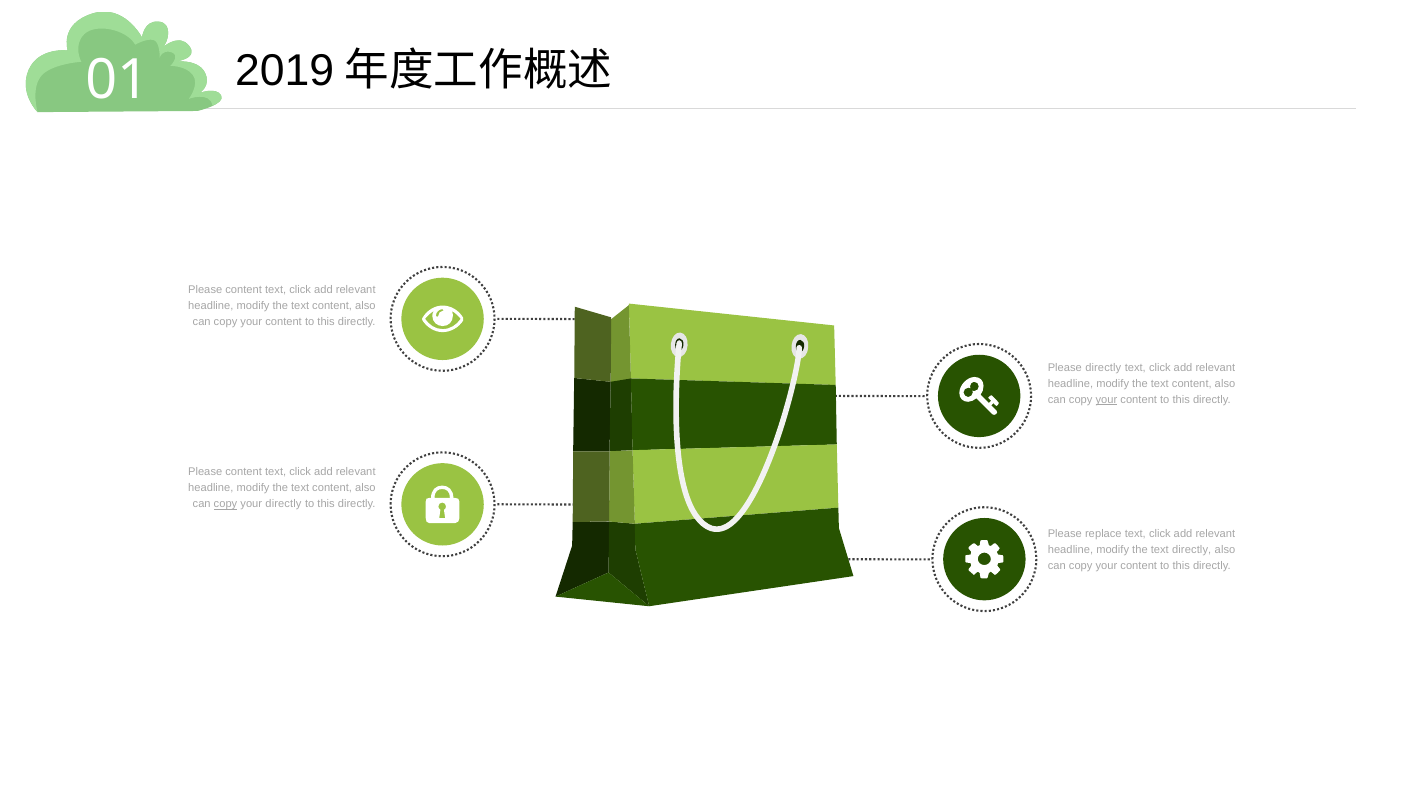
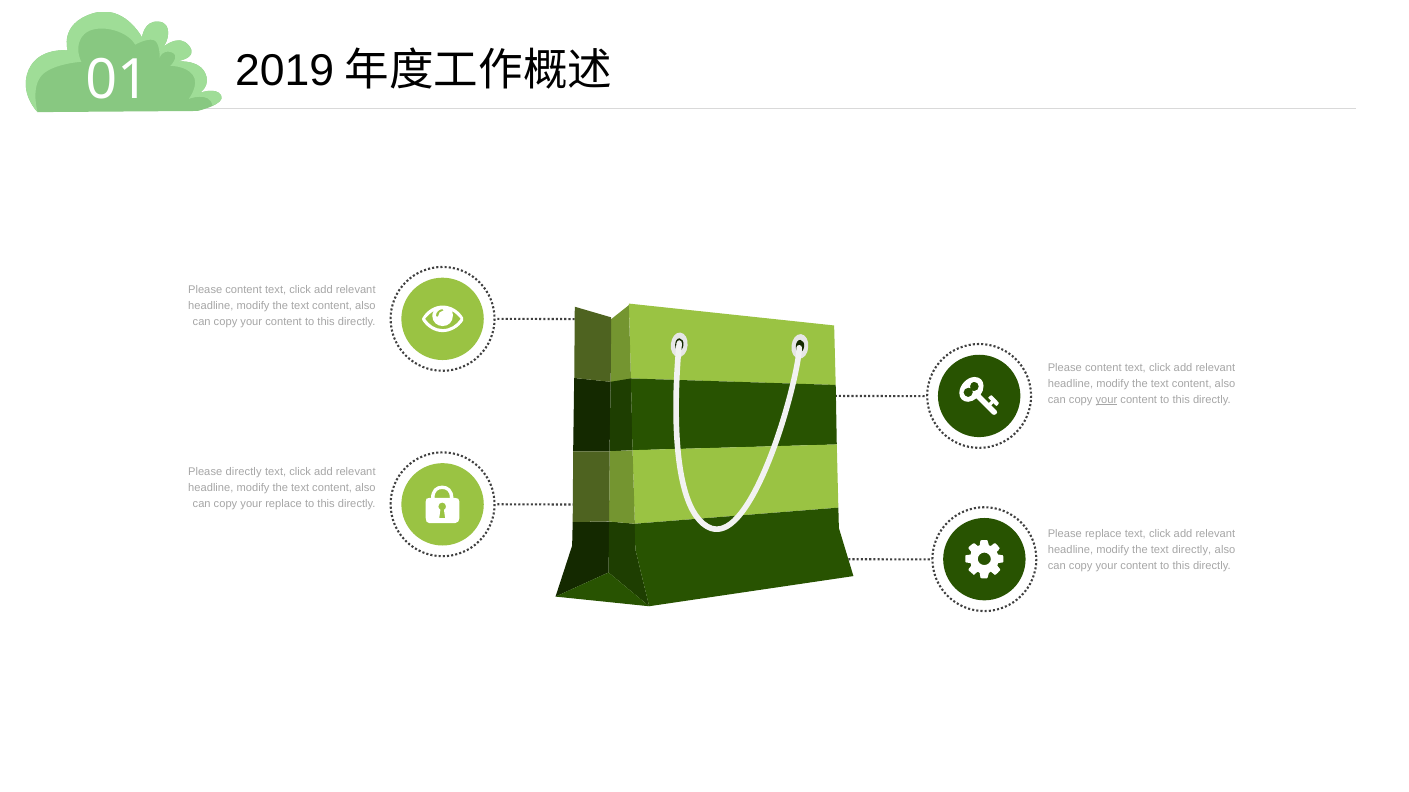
directly at (1103, 368): directly -> content
content at (244, 472): content -> directly
copy at (226, 504) underline: present -> none
your directly: directly -> replace
